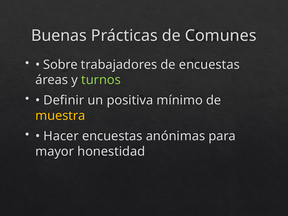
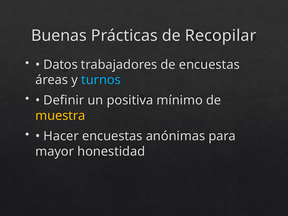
Comunes: Comunes -> Recopilar
Sobre: Sobre -> Datos
turnos colour: light green -> light blue
